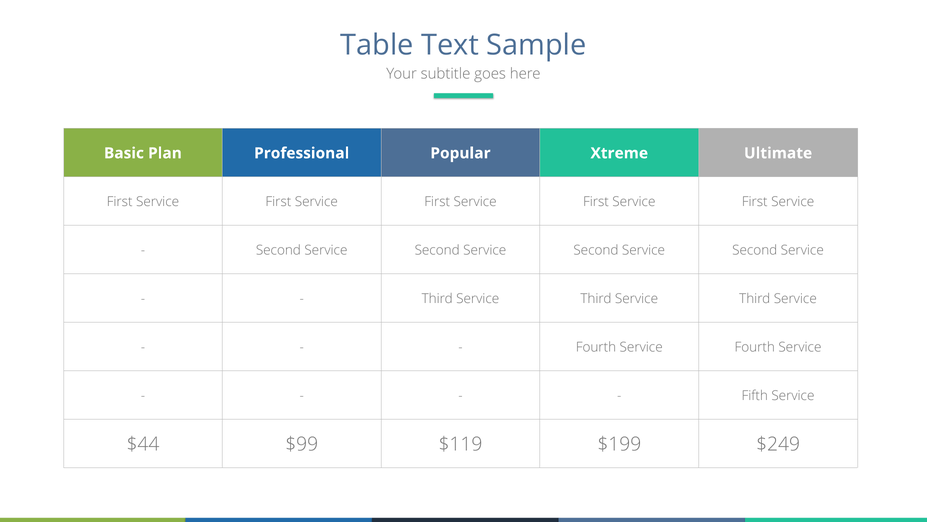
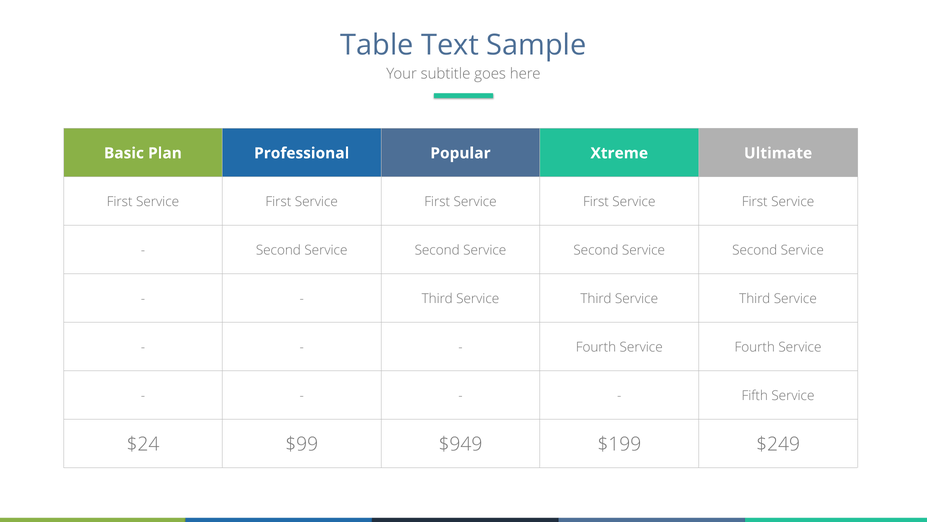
$44: $44 -> $24
$119: $119 -> $949
